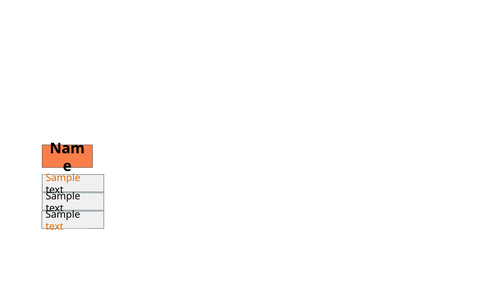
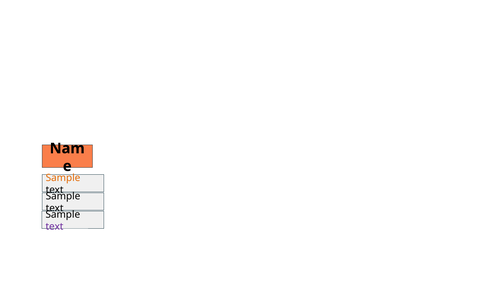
text at (54, 226) colour: orange -> purple
